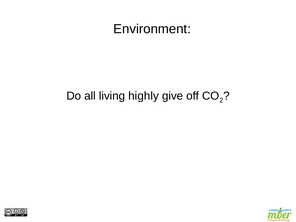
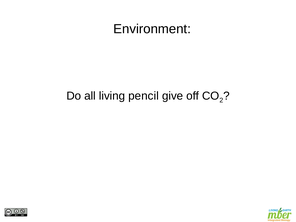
highly: highly -> pencil
